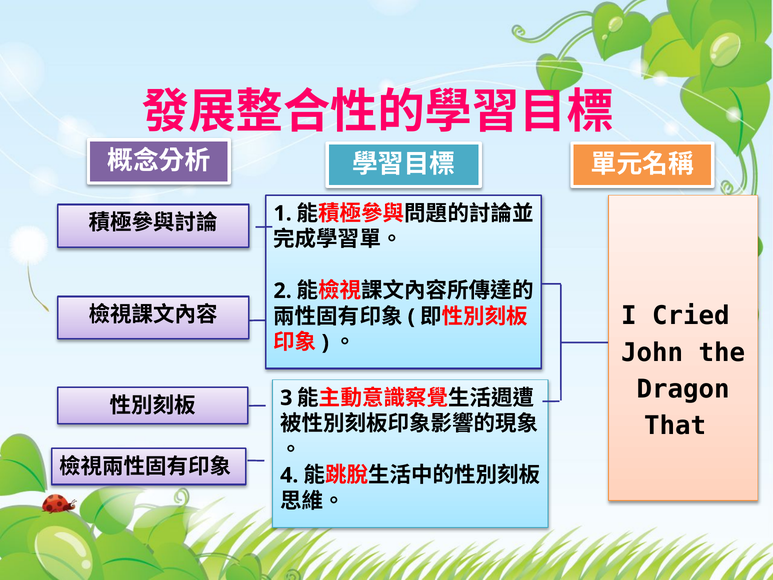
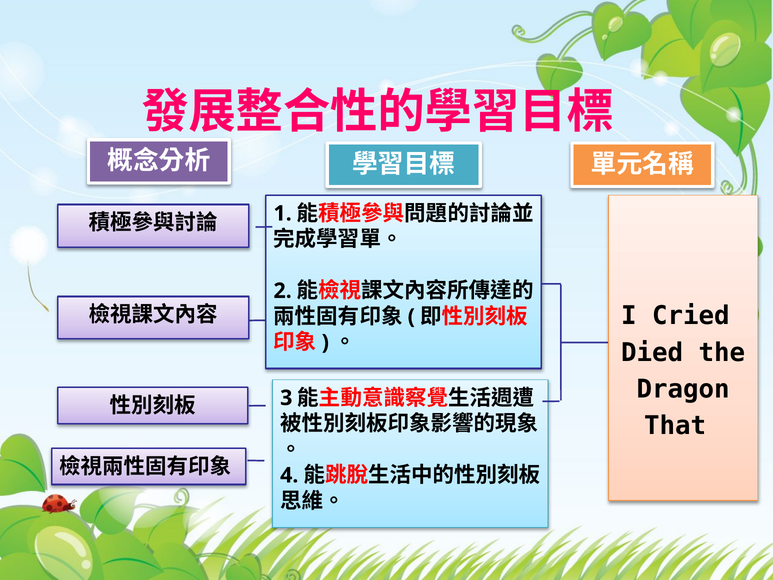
John: John -> Died
